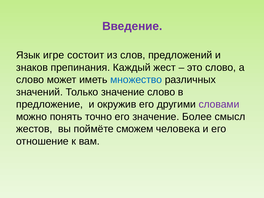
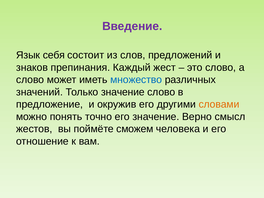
игре: игре -> себя
словами colour: purple -> orange
Более: Более -> Верно
